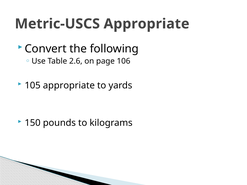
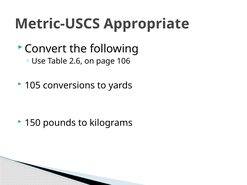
105 appropriate: appropriate -> conversions
